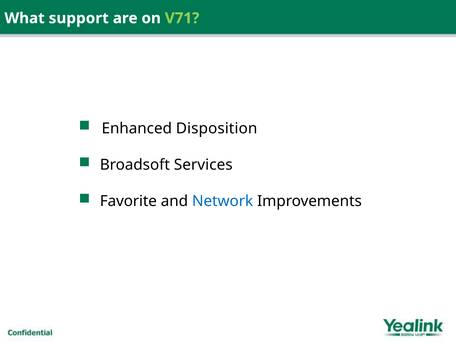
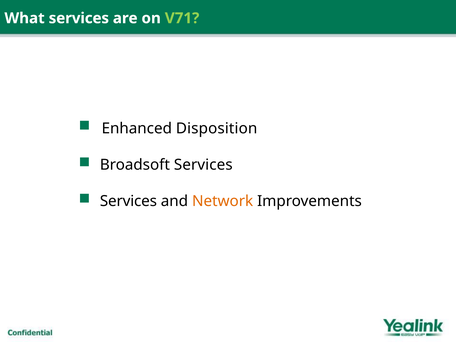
What support: support -> services
Favorite at (128, 201): Favorite -> Services
Network colour: blue -> orange
